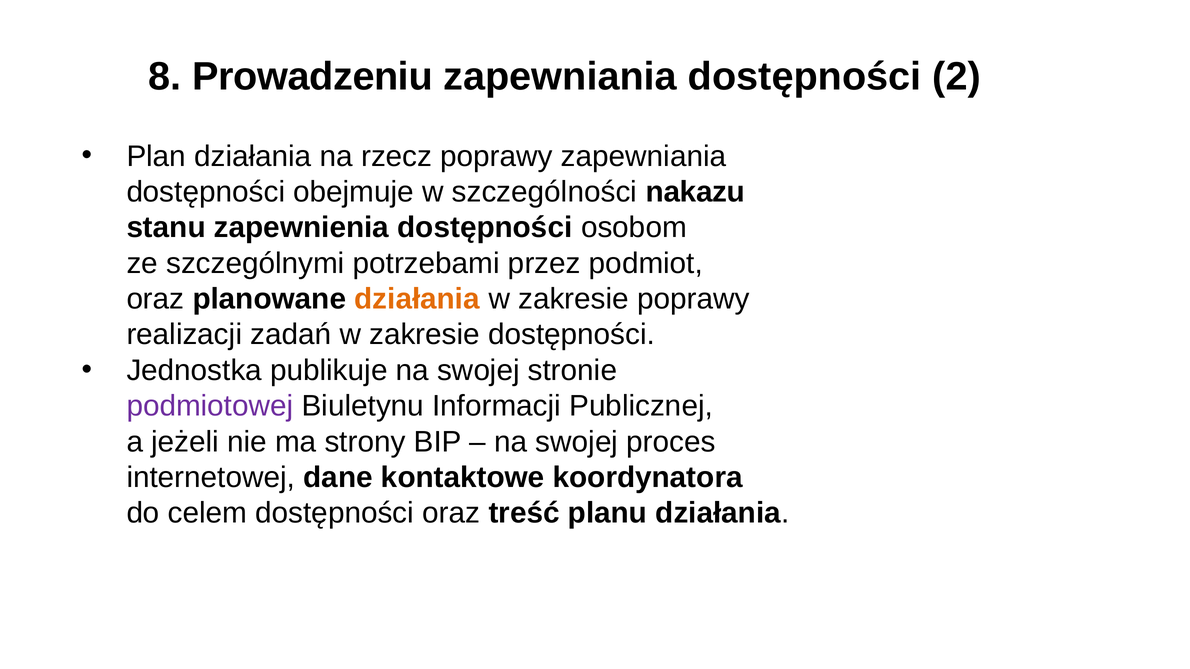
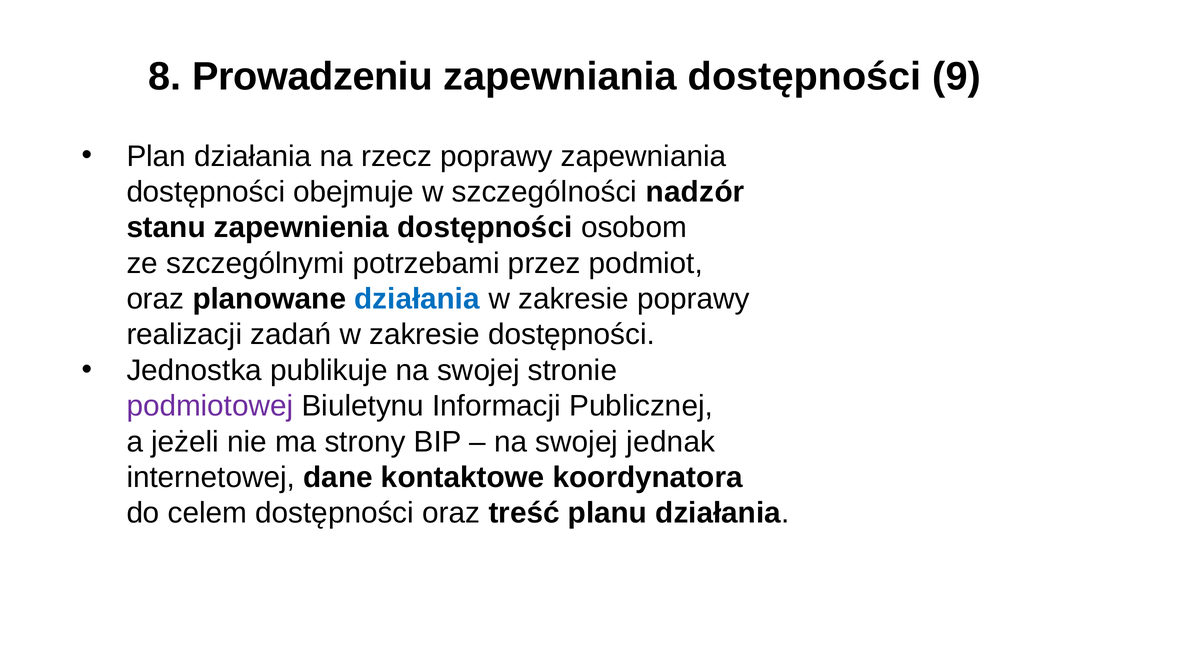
2: 2 -> 9
nakazu: nakazu -> nadzór
działania at (417, 299) colour: orange -> blue
proces: proces -> jednak
